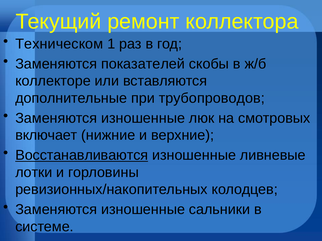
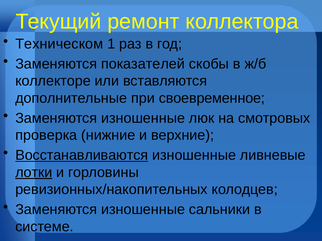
трубопроводов: трубопроводов -> своевременное
включает: включает -> проверка
лотки underline: none -> present
